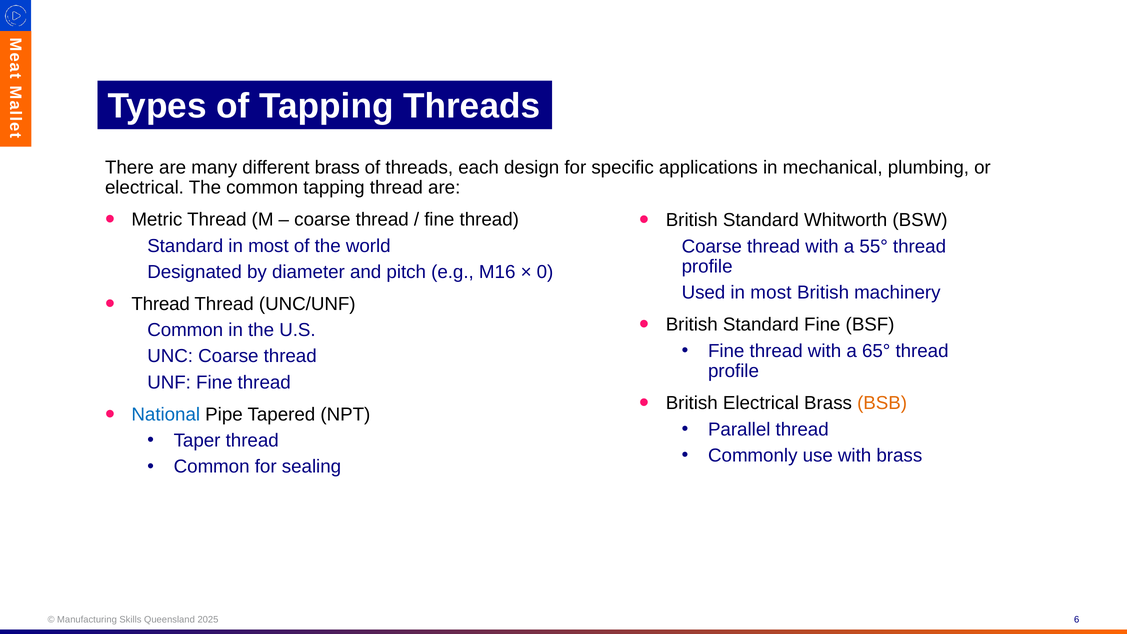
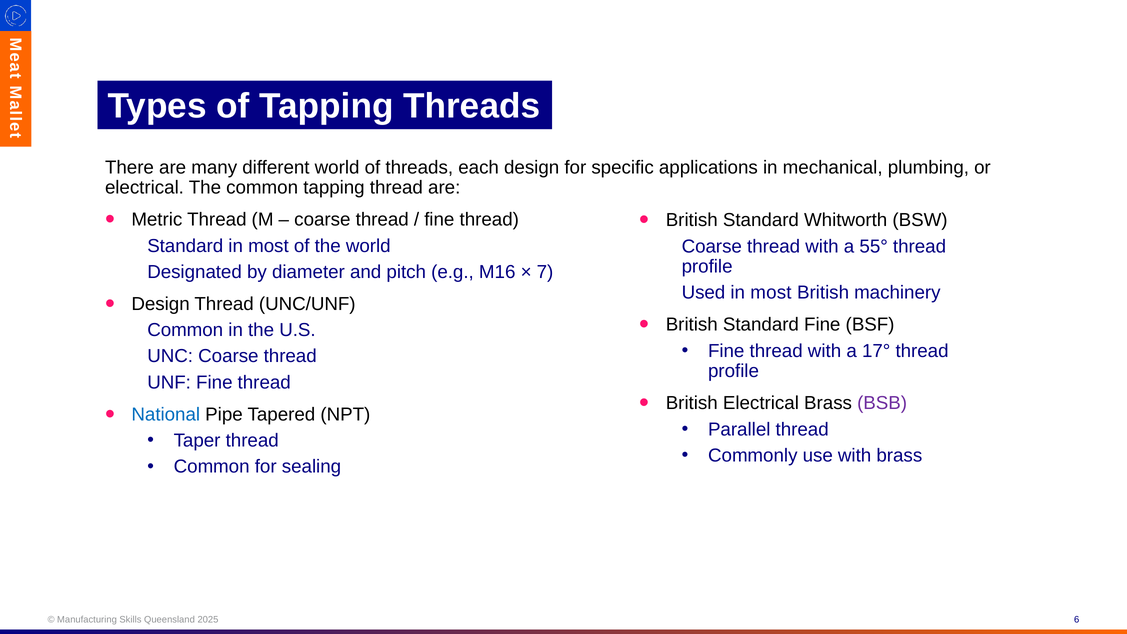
different brass: brass -> world
0: 0 -> 7
Thread at (161, 304): Thread -> Design
65°: 65° -> 17°
BSB colour: orange -> purple
